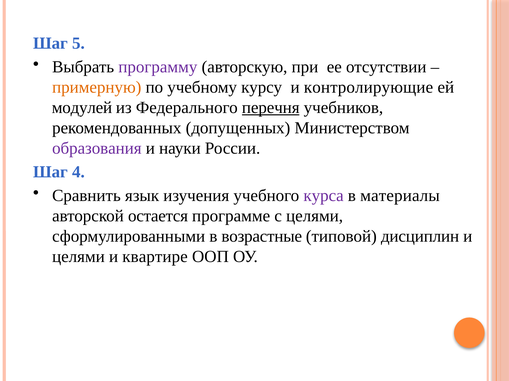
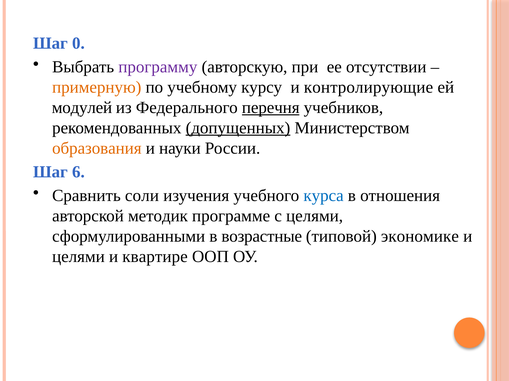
5: 5 -> 0
допущенных underline: none -> present
образования colour: purple -> orange
4: 4 -> 6
язык: язык -> соли
курса colour: purple -> blue
материалы: материалы -> отношения
остается: остается -> методик
дисциплин: дисциплин -> экономике
